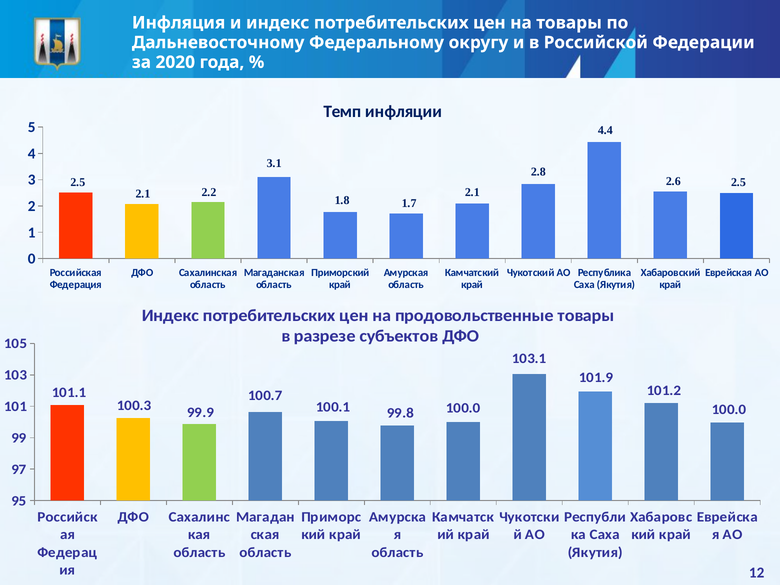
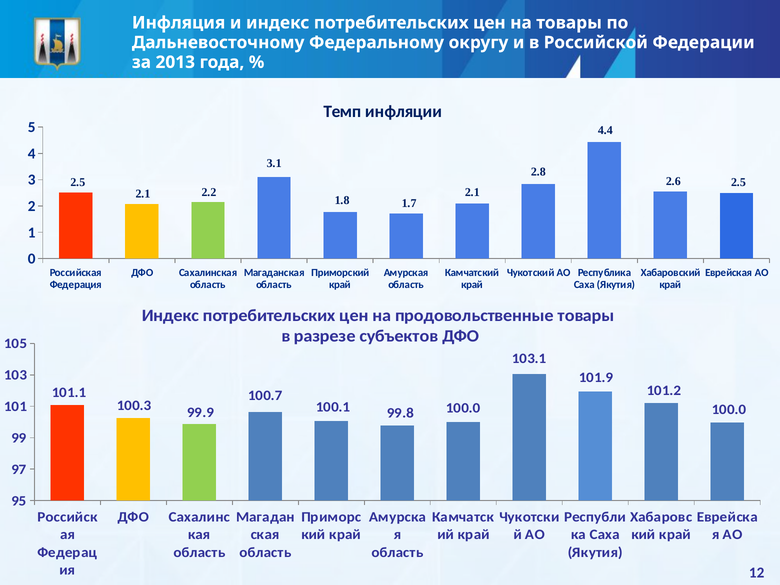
2020: 2020 -> 2013
